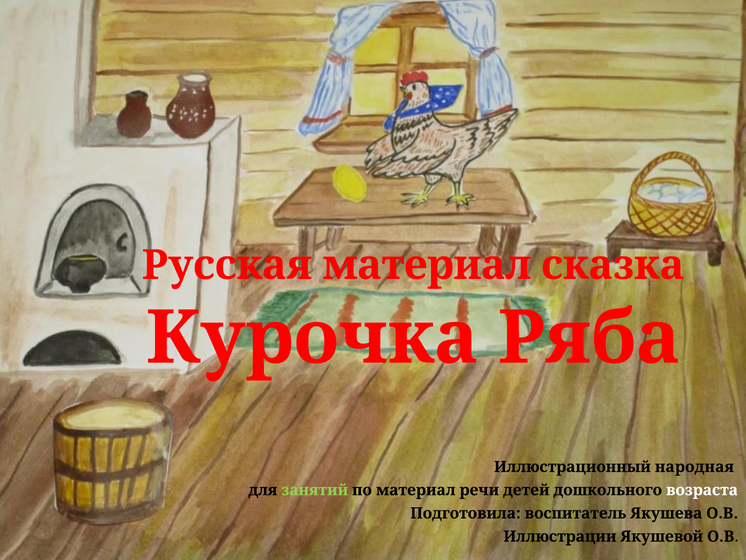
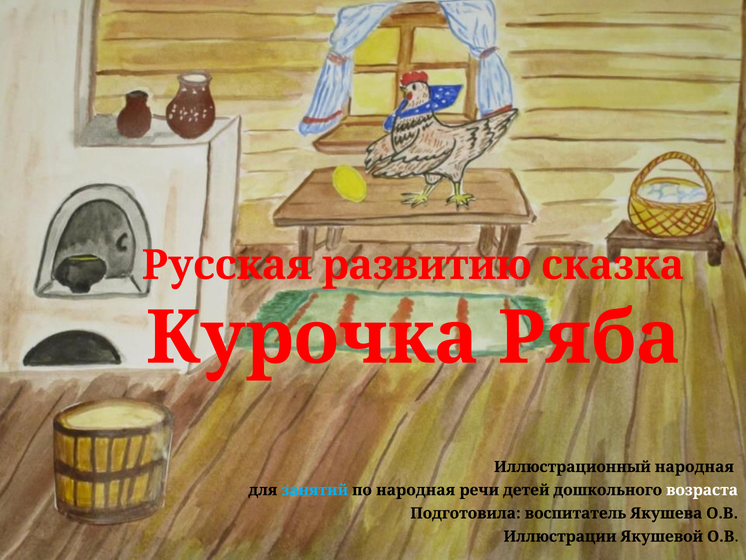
Русская материал: материал -> развитию
занятий colour: light green -> light blue
по материал: материал -> народная
